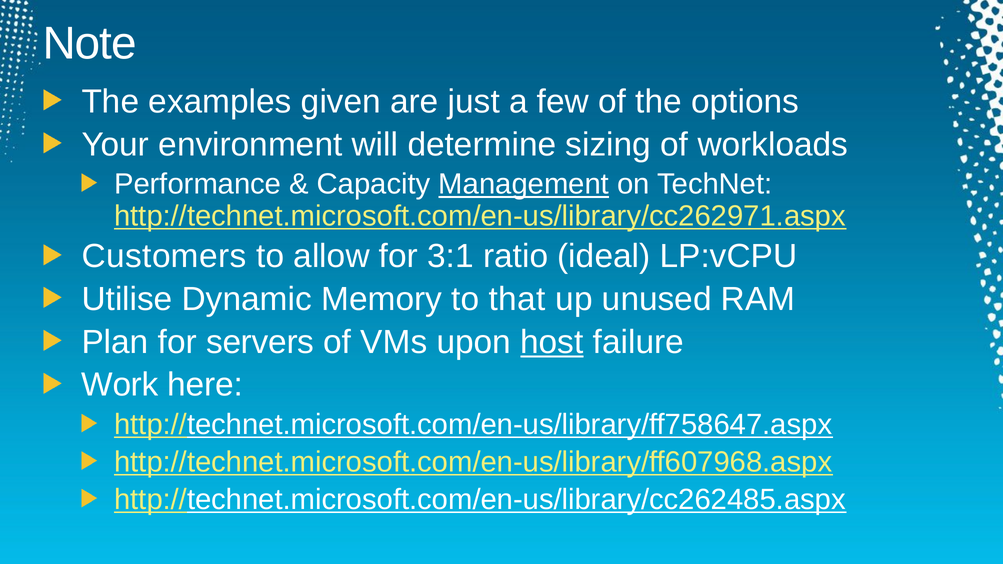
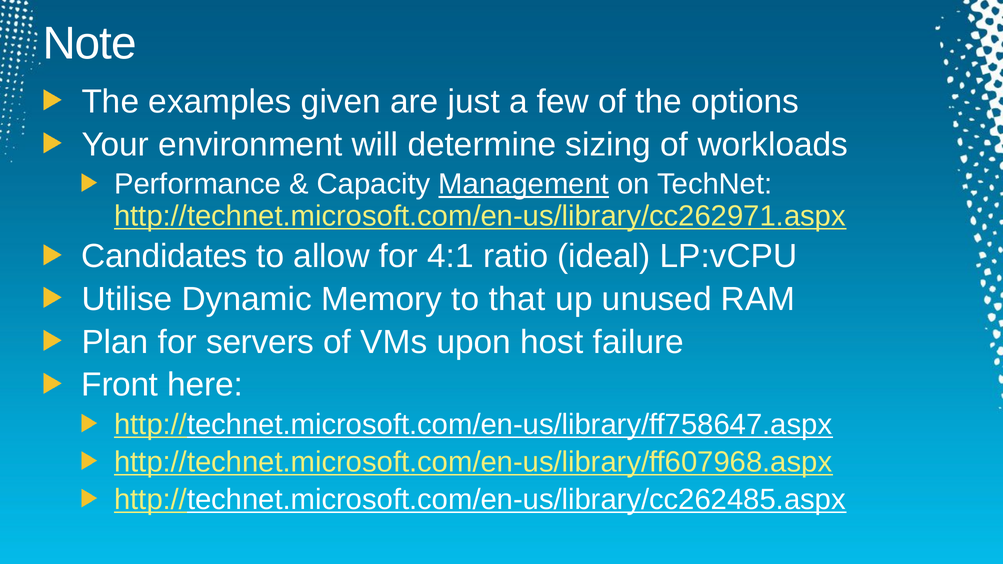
Customers: Customers -> Candidates
3:1: 3:1 -> 4:1
host underline: present -> none
Work: Work -> Front
